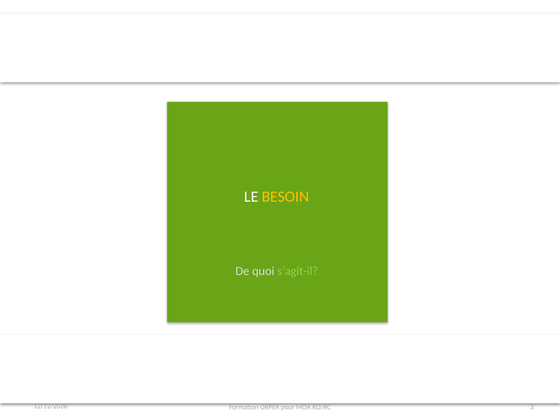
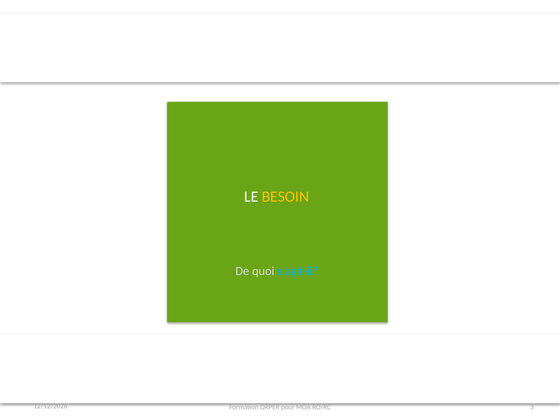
s’agit-il colour: light green -> light blue
